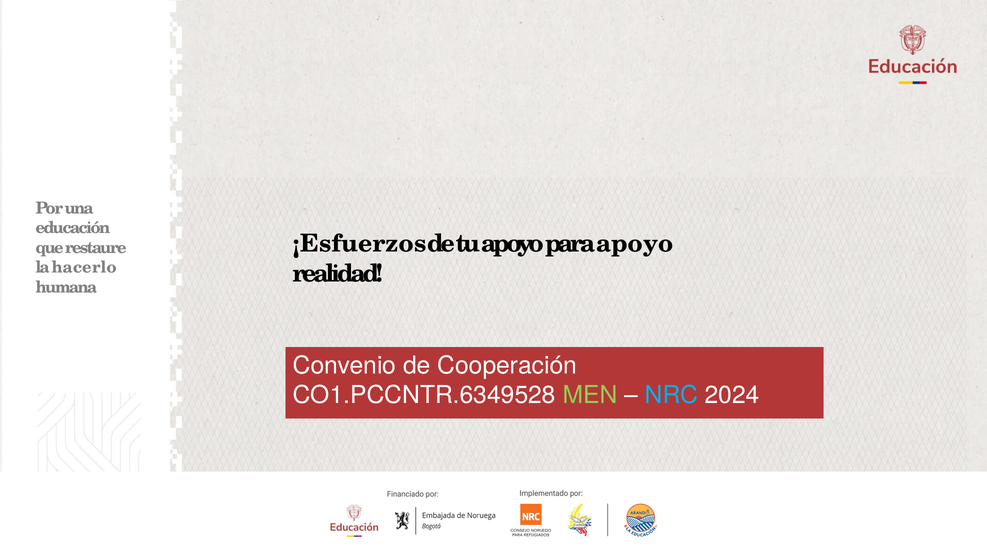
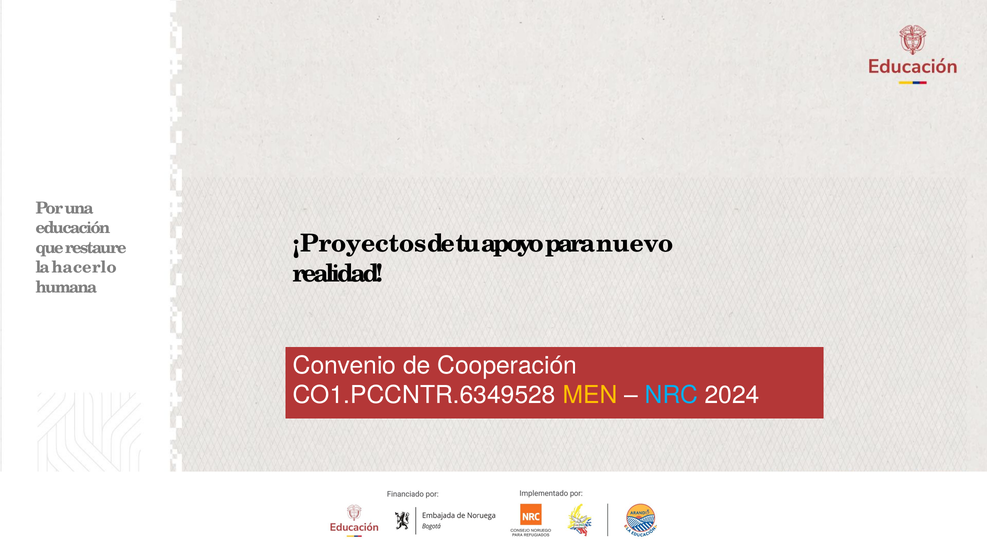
¡Esfuerzos: ¡Esfuerzos -> ¡Proyectos
para apoyo: apoyo -> nuevo
MEN colour: light green -> yellow
